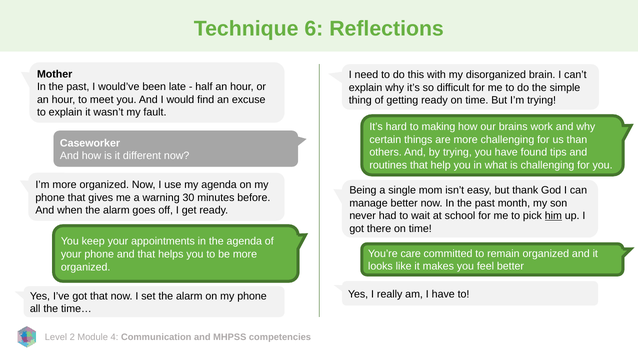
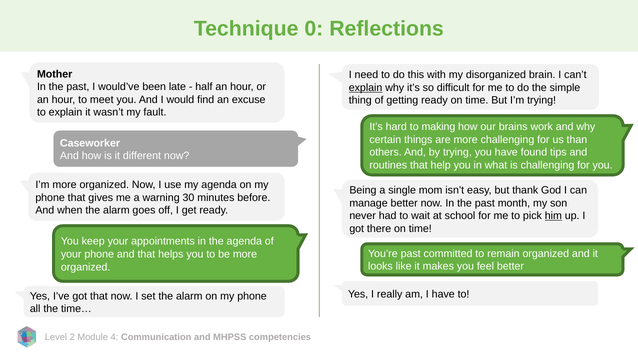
6: 6 -> 0
explain at (366, 88) underline: none -> present
You’re care: care -> past
